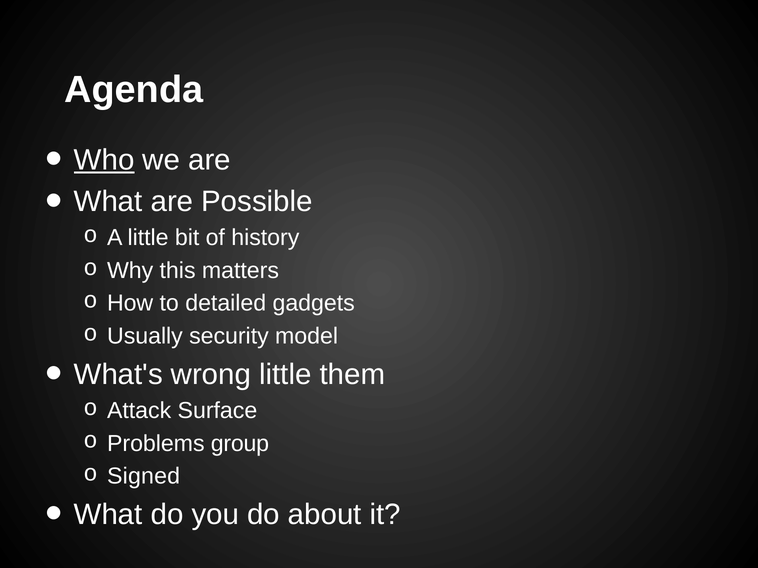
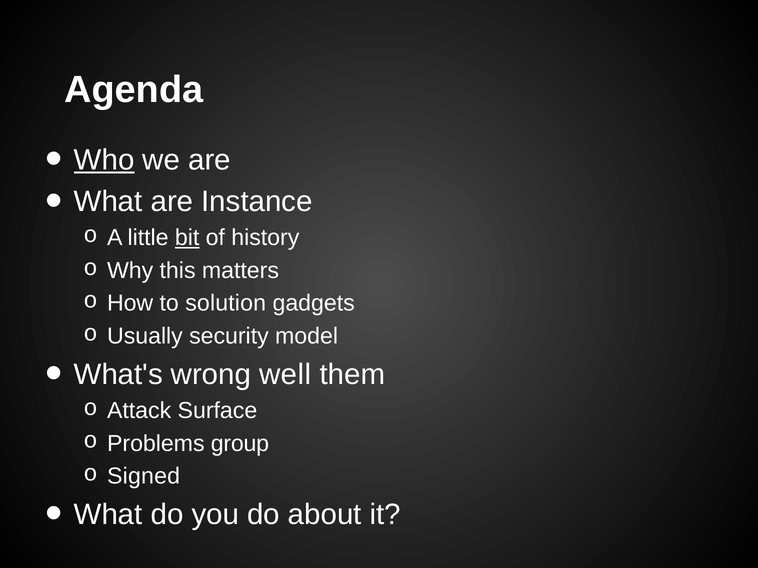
Possible: Possible -> Instance
bit underline: none -> present
detailed: detailed -> solution
wrong little: little -> well
